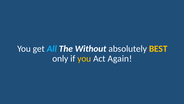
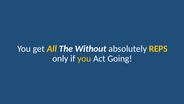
All colour: light blue -> yellow
BEST: BEST -> REPS
Again: Again -> Going
